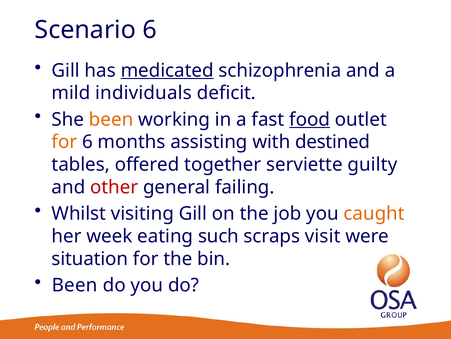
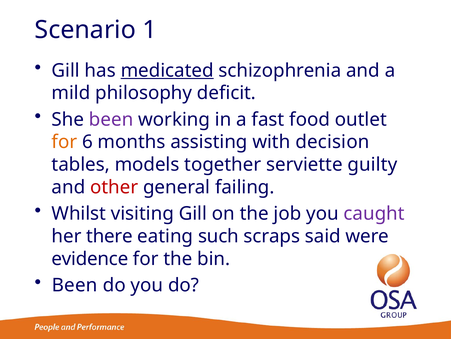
Scenario 6: 6 -> 1
individuals: individuals -> philosophy
been at (111, 119) colour: orange -> purple
food underline: present -> none
destined: destined -> decision
offered: offered -> models
caught colour: orange -> purple
week: week -> there
visit: visit -> said
situation: situation -> evidence
